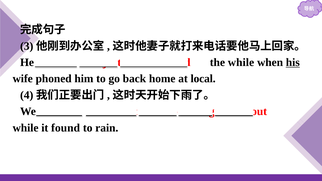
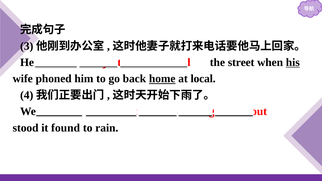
the while: while -> street
home underline: none -> present
while at (26, 128): while -> stood
